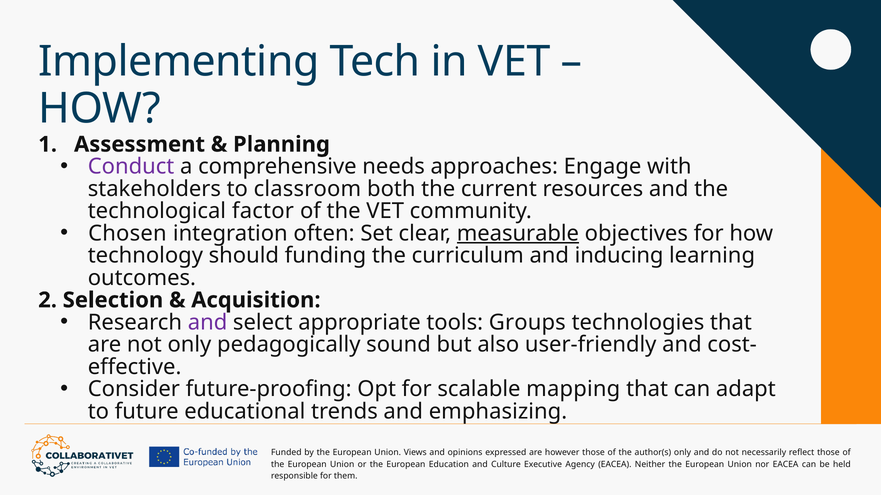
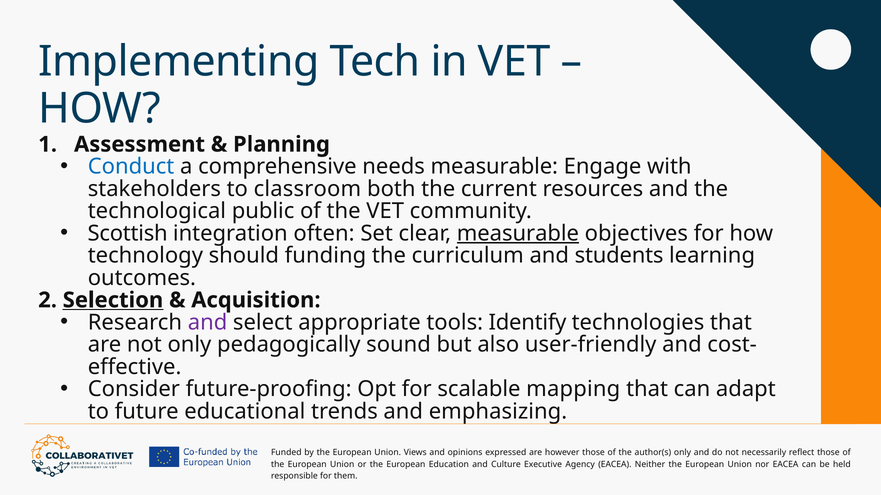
Conduct colour: purple -> blue
needs approaches: approaches -> measurable
factor: factor -> public
Chosen: Chosen -> Scottish
inducing: inducing -> students
Selection underline: none -> present
Groups: Groups -> Identify
